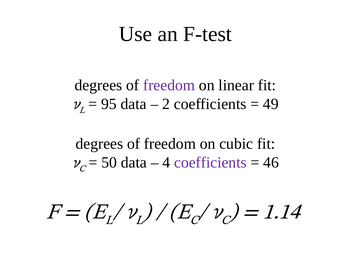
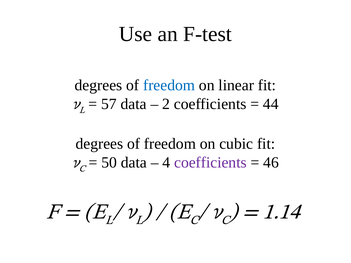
freedom at (169, 85) colour: purple -> blue
95: 95 -> 57
49: 49 -> 44
